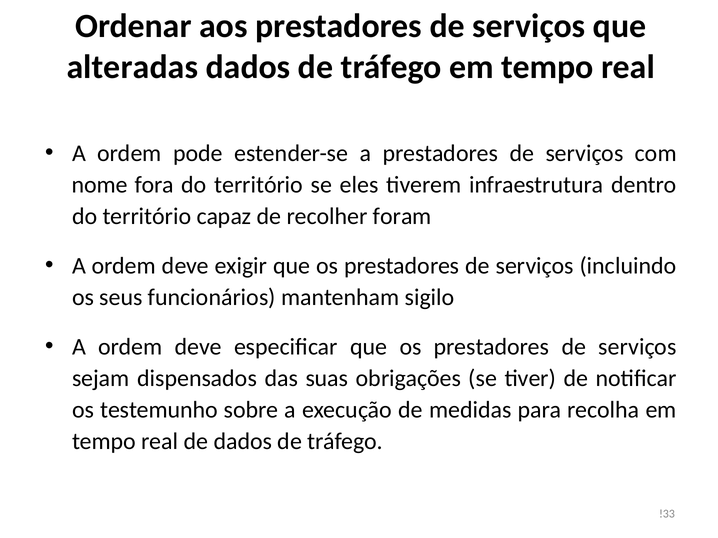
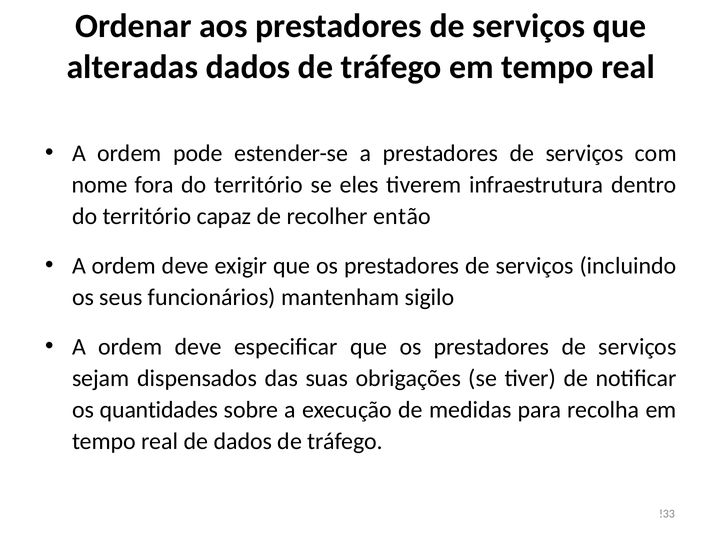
foram: foram -> então
testemunho: testemunho -> quantidades
